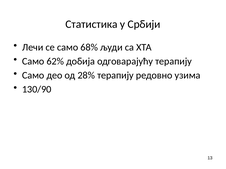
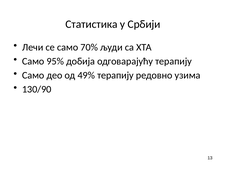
68%: 68% -> 70%
62%: 62% -> 95%
28%: 28% -> 49%
